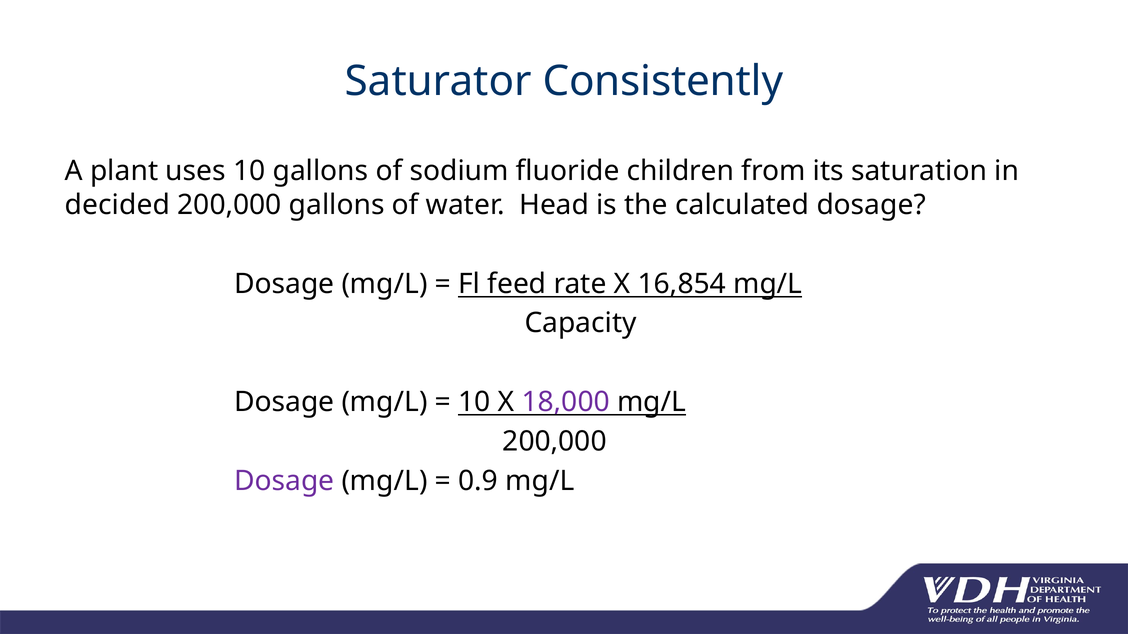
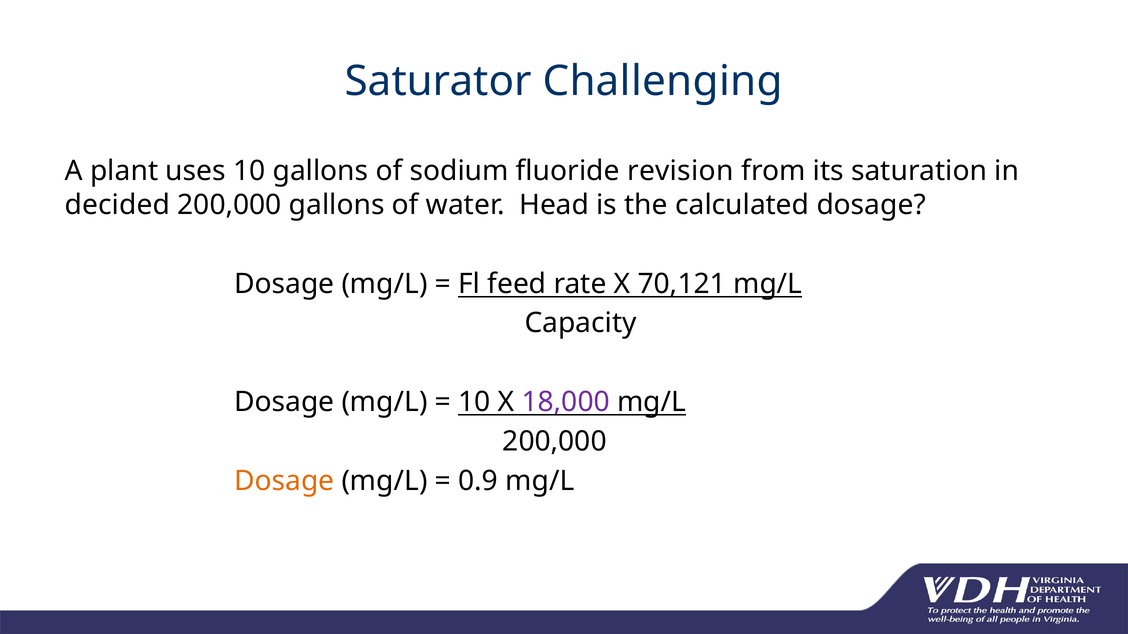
Consistently: Consistently -> Challenging
children: children -> revision
16,854: 16,854 -> 70,121
Dosage at (284, 481) colour: purple -> orange
